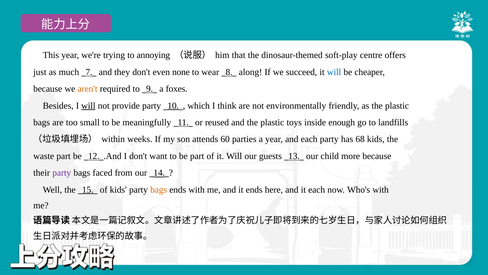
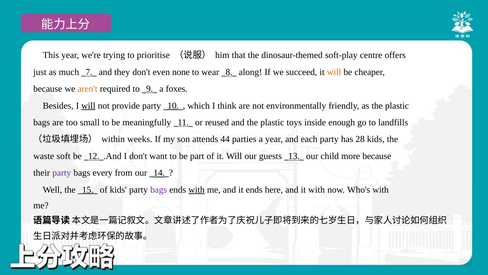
annoying: annoying -> prioritise
will at (334, 72) colour: blue -> orange
60: 60 -> 44
68: 68 -> 28
waste part: part -> soft
faced: faced -> every
bags at (159, 189) colour: orange -> purple
with at (197, 189) underline: none -> present
it each: each -> with
